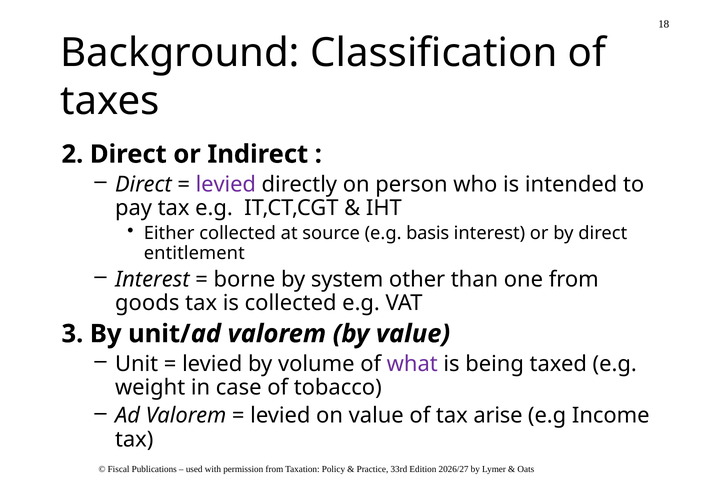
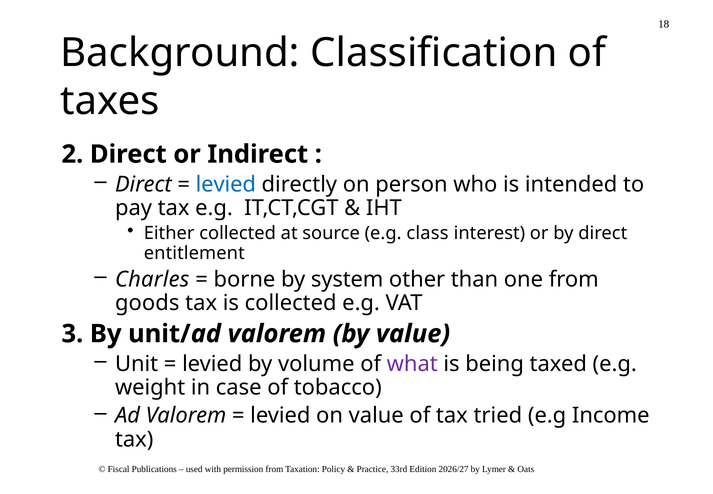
levied at (226, 184) colour: purple -> blue
basis: basis -> class
Interest at (152, 279): Interest -> Charles
arise: arise -> tried
